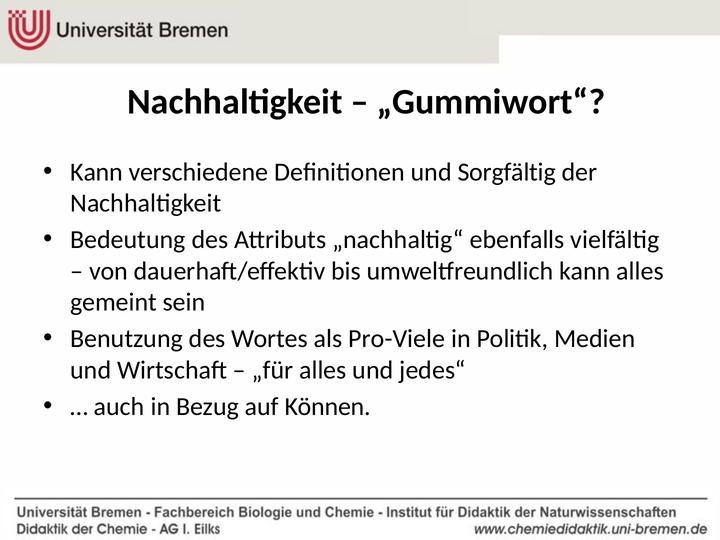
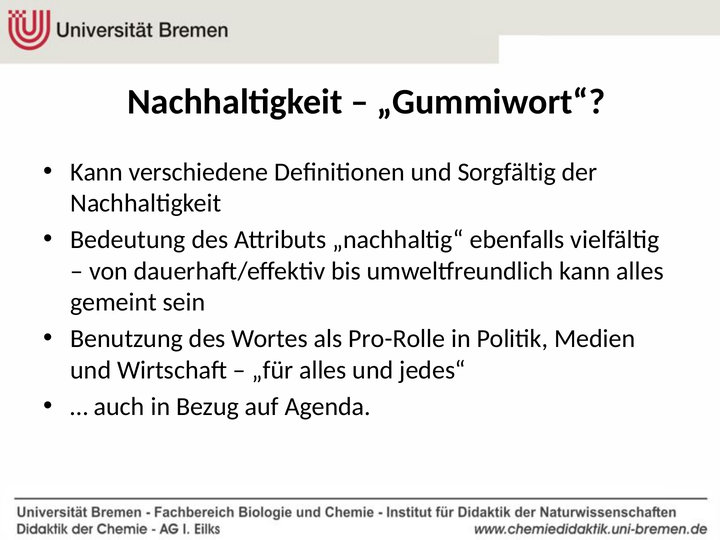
Pro-Viele: Pro-Viele -> Pro-Rolle
Können: Können -> Agenda
